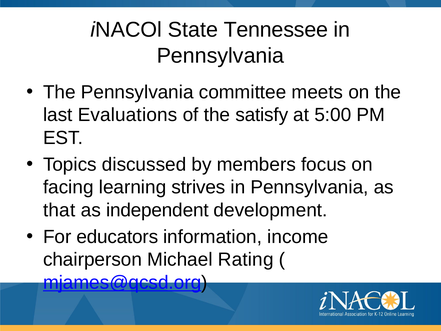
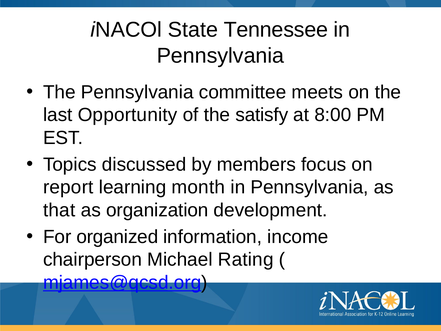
Evaluations: Evaluations -> Opportunity
5:00: 5:00 -> 8:00
facing: facing -> report
strives: strives -> month
independent: independent -> organization
educators: educators -> organized
